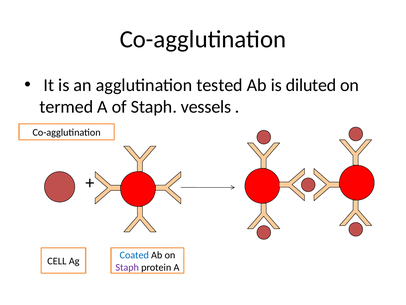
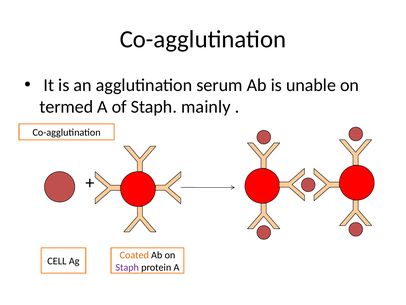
tested: tested -> serum
diluted: diluted -> unable
vessels: vessels -> mainly
Coated colour: blue -> orange
